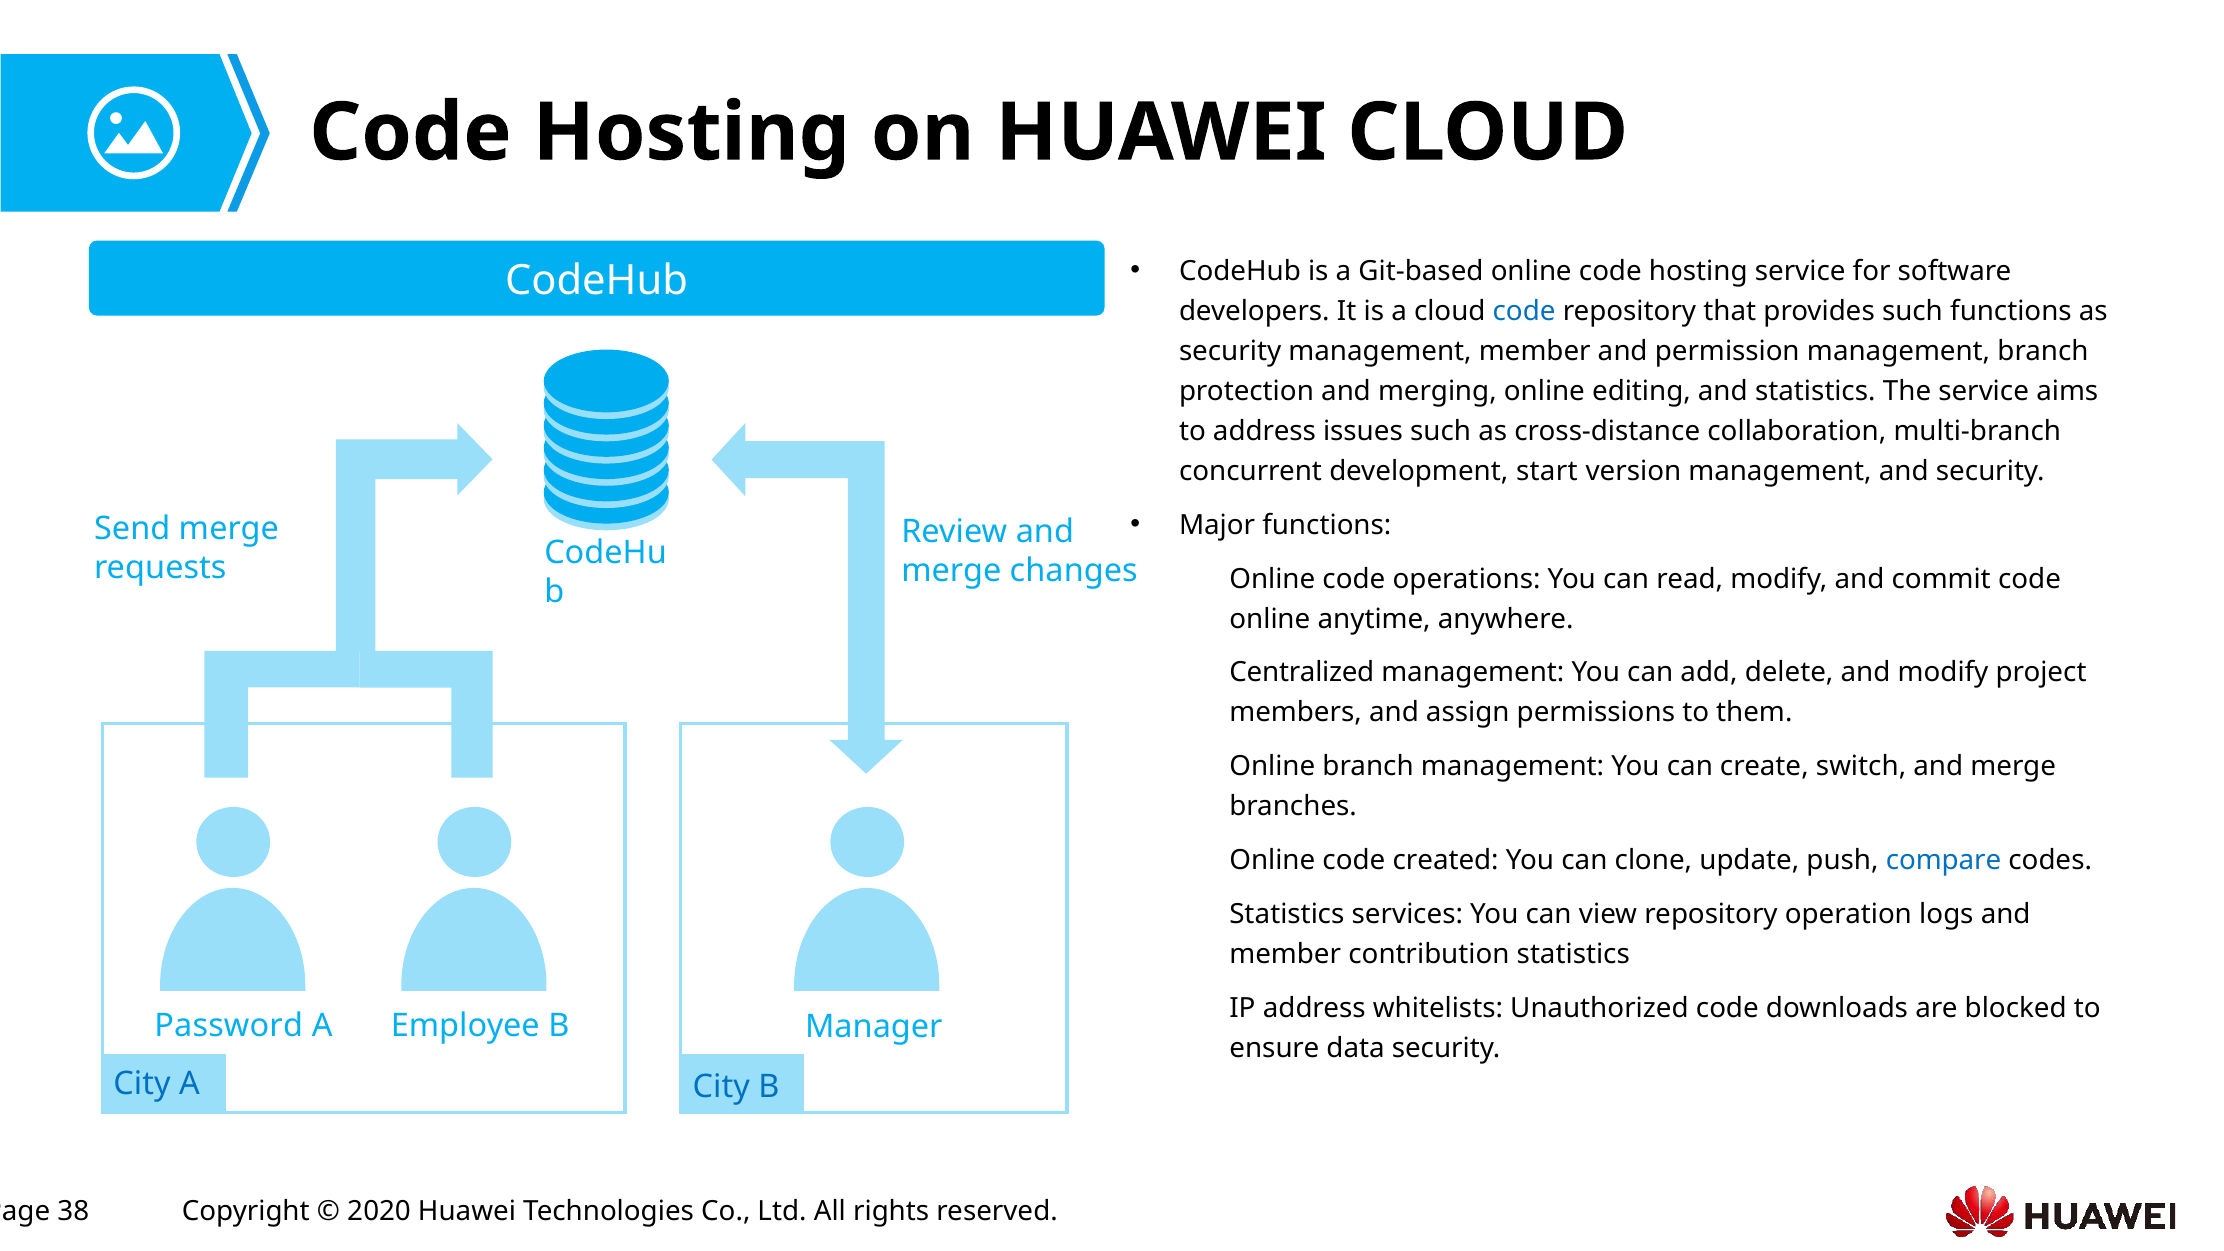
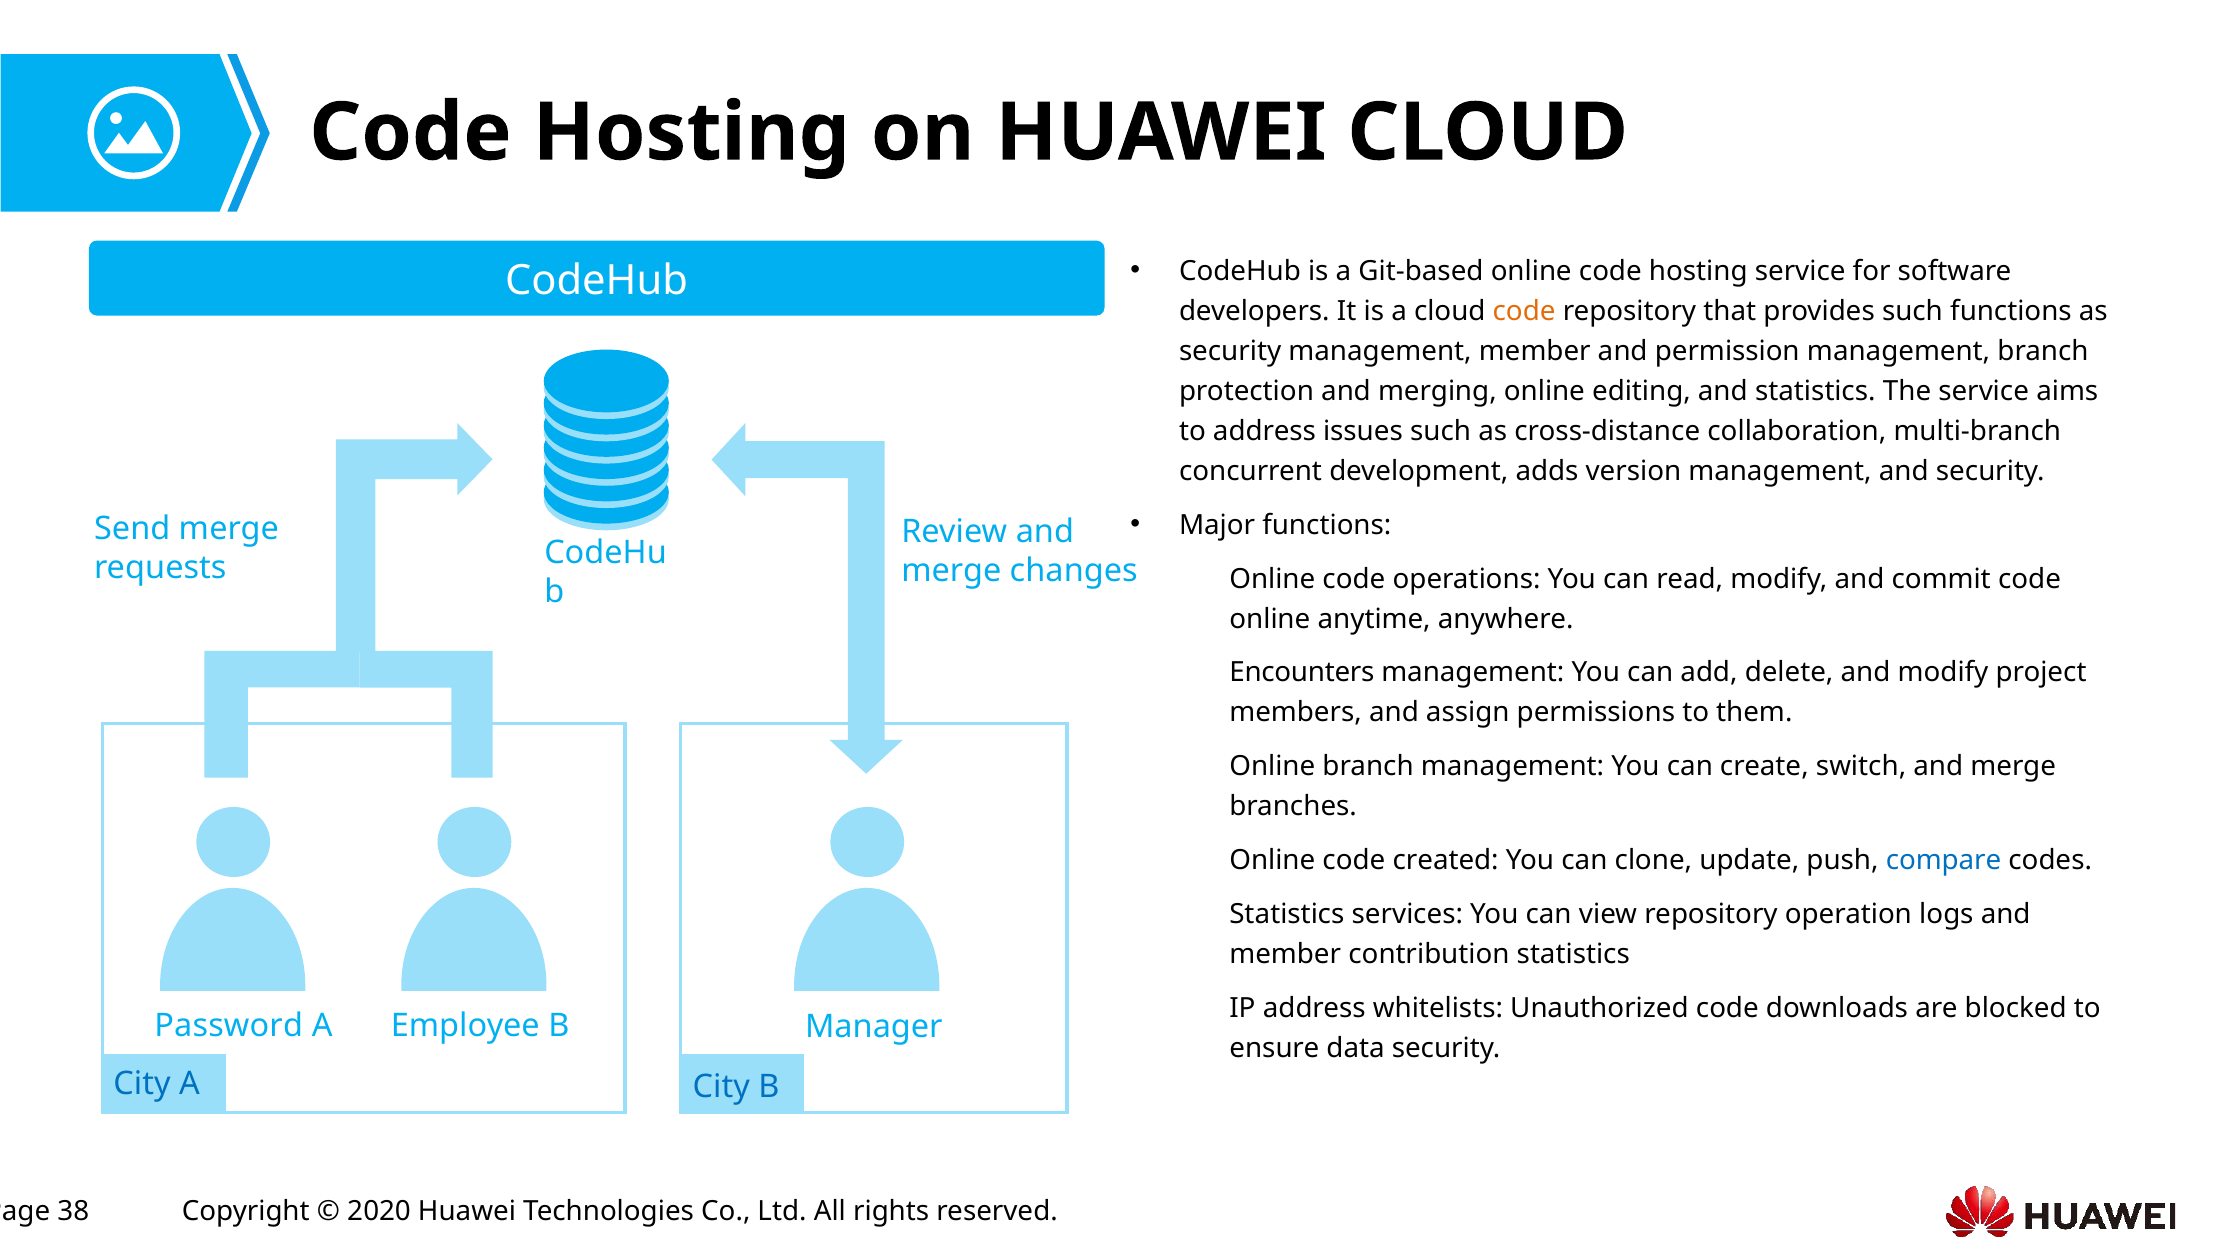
code at (1524, 311) colour: blue -> orange
start: start -> adds
Centralized: Centralized -> Encounters
